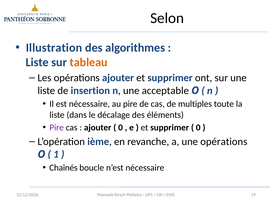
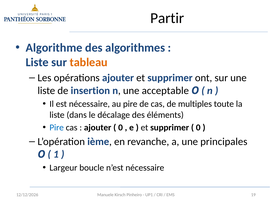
Selon: Selon -> Partir
Illustration: Illustration -> Algorithme
Pire at (57, 128) colour: purple -> blue
une opérations: opérations -> principales
Chaînés: Chaînés -> Largeur
